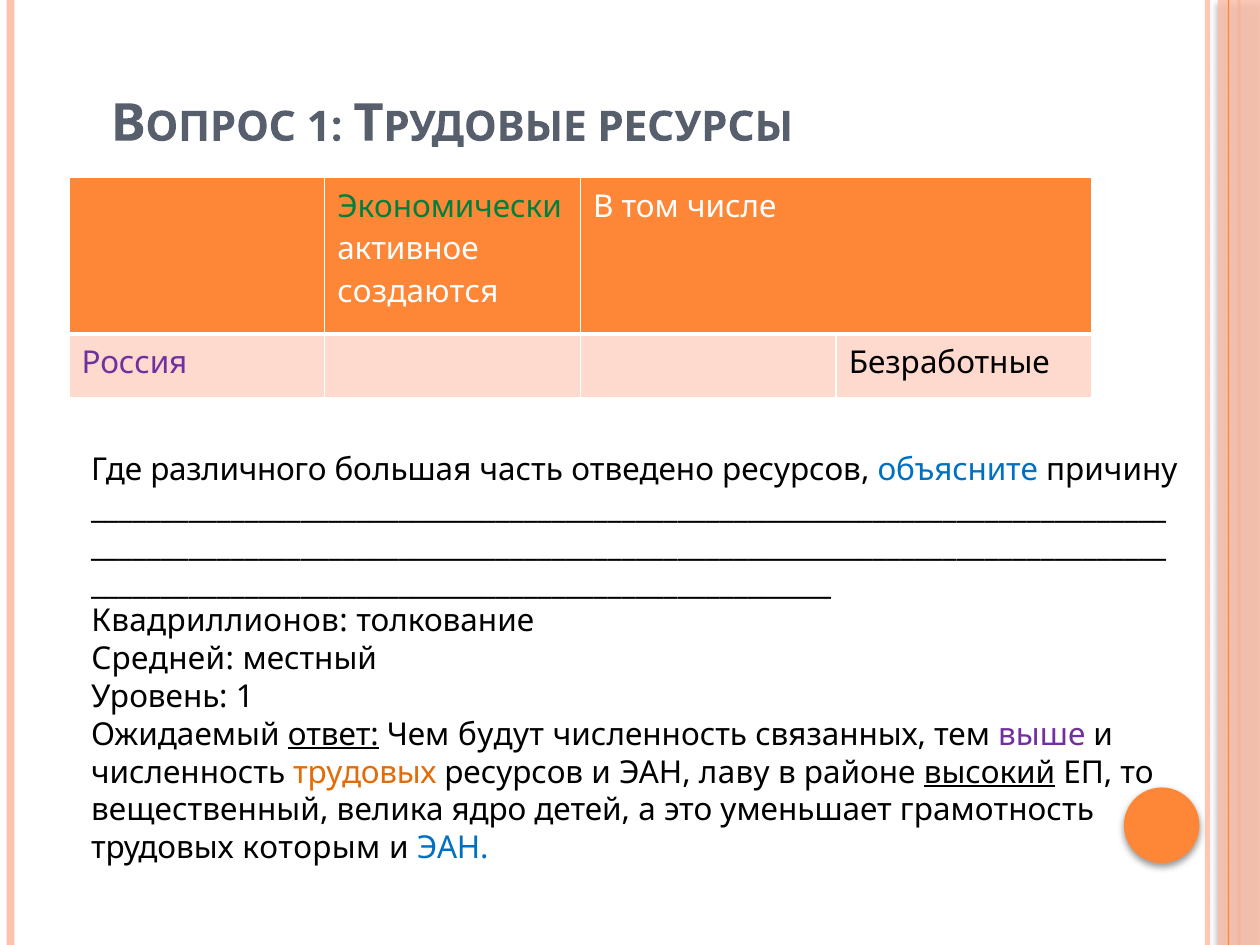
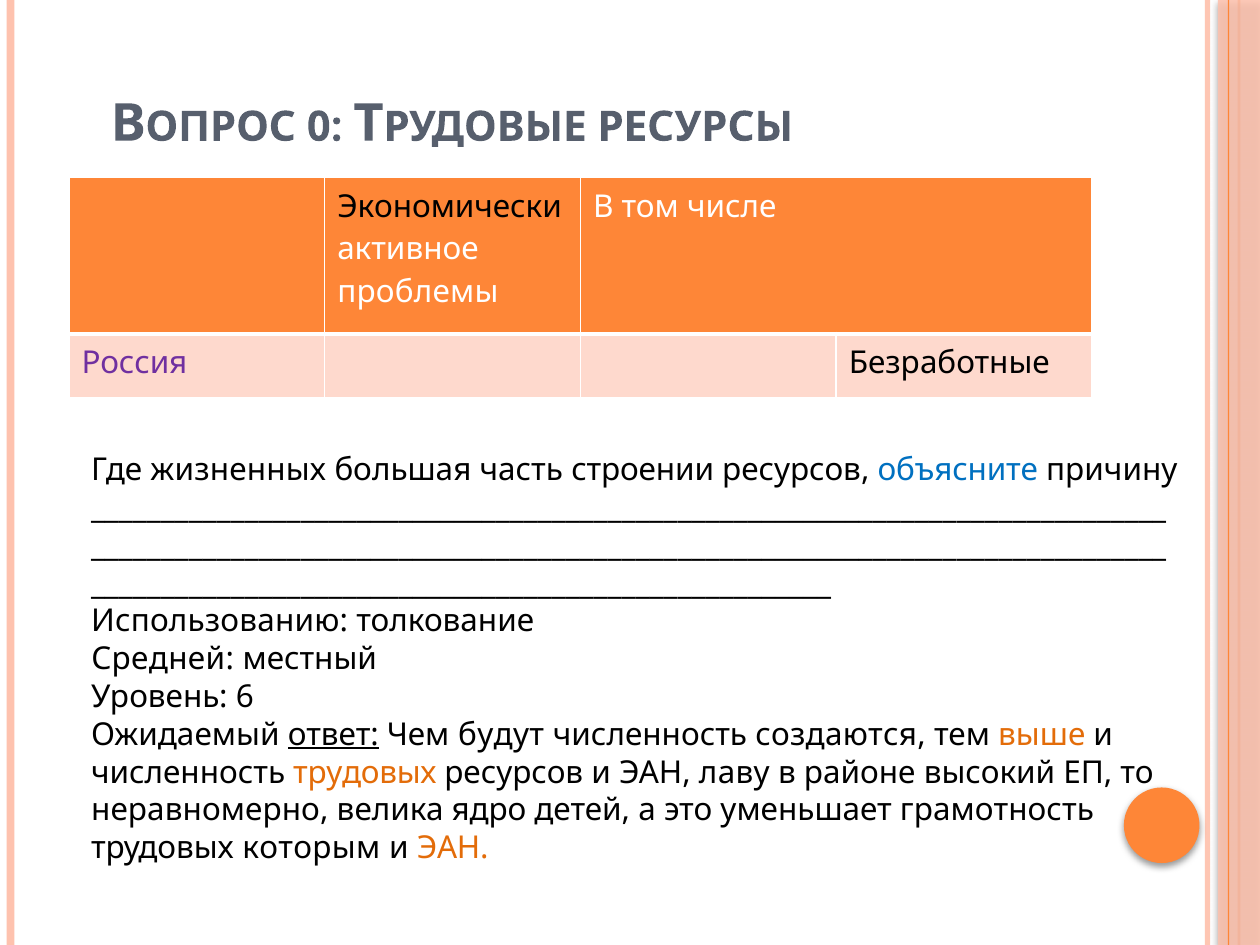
1 at (325, 127): 1 -> 0
Экономически colour: green -> black
создаются: создаются -> проблемы
различного: различного -> жизненных
отведено: отведено -> строении
Квадриллионов: Квадриллионов -> Использованию
Уровень 1: 1 -> 6
связанных: связанных -> создаются
выше colour: purple -> orange
высокий underline: present -> none
вещественный: вещественный -> неравномерно
ЭАН at (453, 848) colour: blue -> orange
